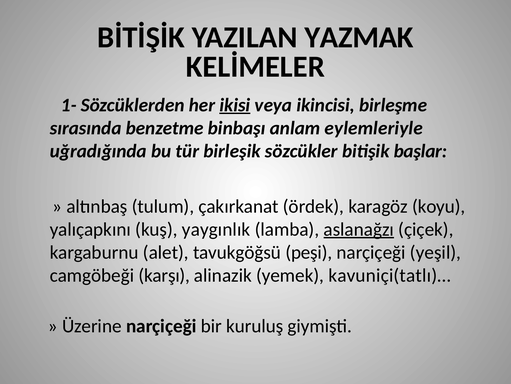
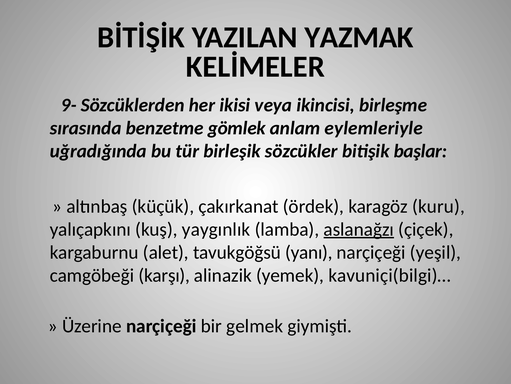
1-: 1- -> 9-
ikisi underline: present -> none
binbaşı: binbaşı -> gömlek
tulum: tulum -> küçük
koyu: koyu -> kuru
peşi: peşi -> yanı
kavuniçi(tatlı)…: kavuniçi(tatlı)… -> kavuniçi(bilgi)…
kuruluş: kuruluş -> gelmek
